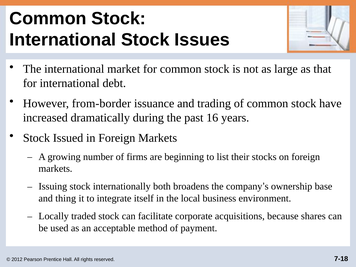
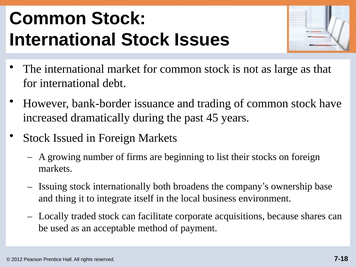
from-border: from-border -> bank-border
16: 16 -> 45
